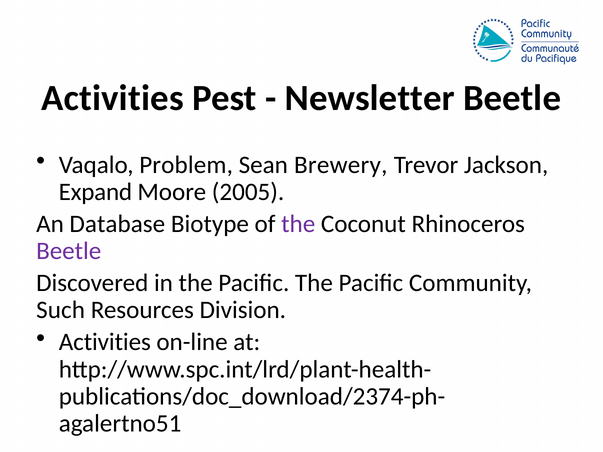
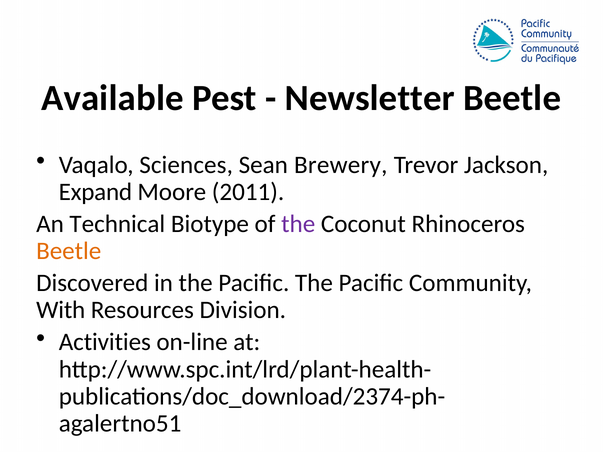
Activities at (112, 98): Activities -> Available
Problem: Problem -> Sciences
2005: 2005 -> 2011
Database: Database -> Technical
Beetle at (69, 251) colour: purple -> orange
Such: Such -> With
